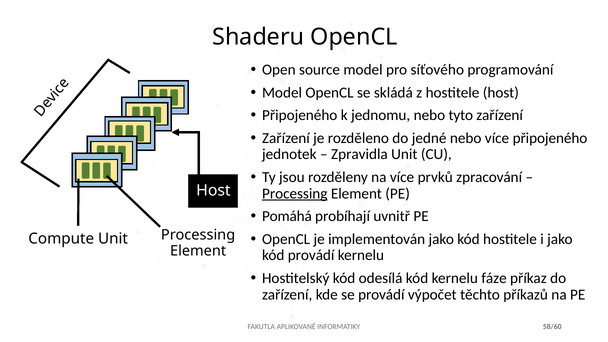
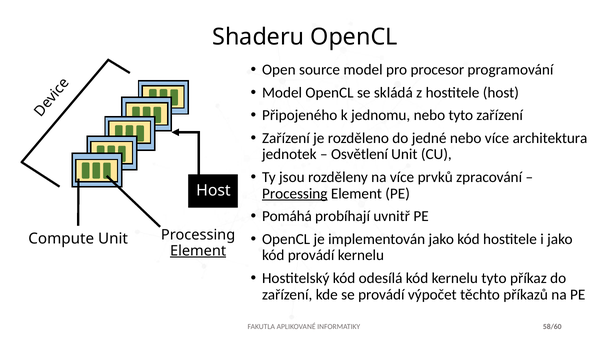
síťového: síťového -> procesor
více připojeného: připojeného -> architektura
Zpravidla: Zpravidla -> Osvětlení
Element at (198, 251) underline: none -> present
kernelu fáze: fáze -> tyto
